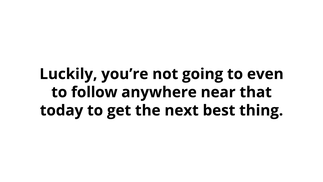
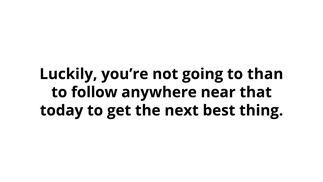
even: even -> than
